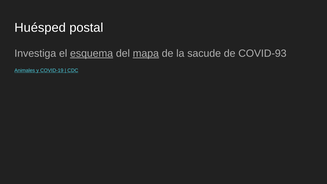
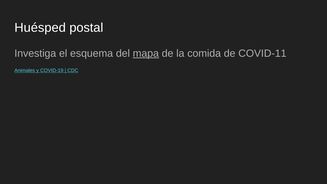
esquema underline: present -> none
sacude: sacude -> comida
COVID-93: COVID-93 -> COVID-11
